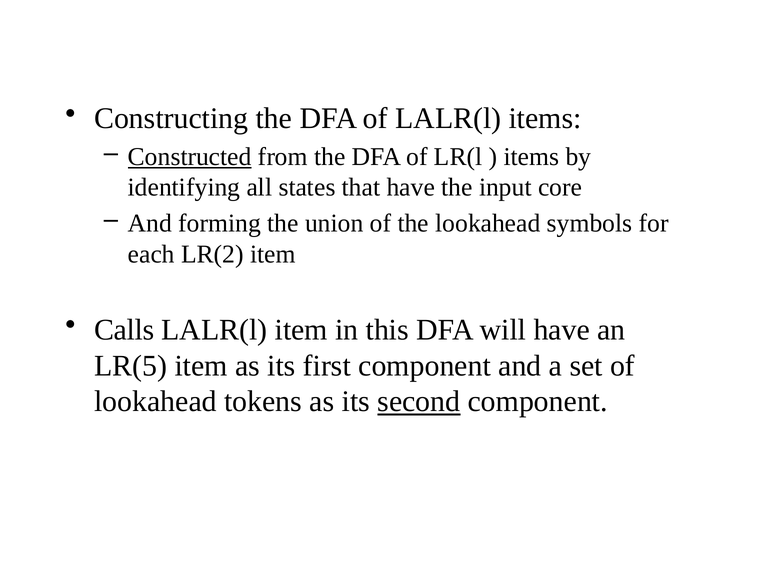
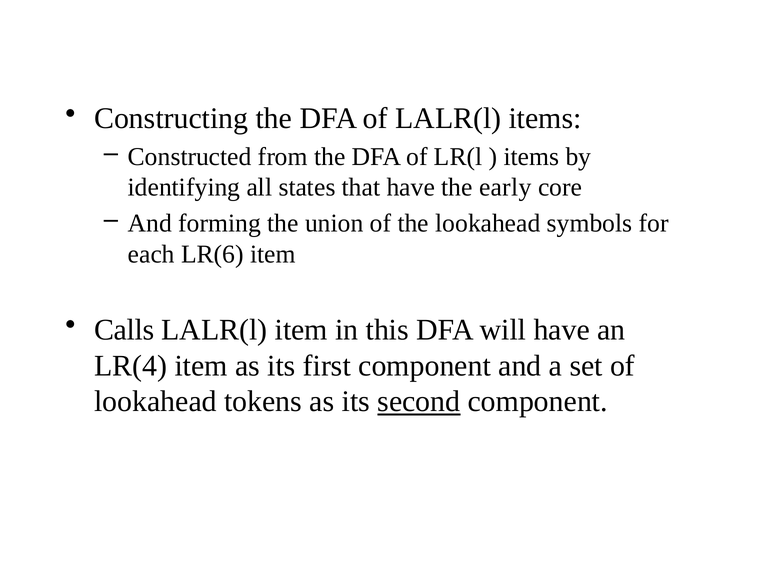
Constructed underline: present -> none
input: input -> early
LR(2: LR(2 -> LR(6
LR(5: LR(5 -> LR(4
